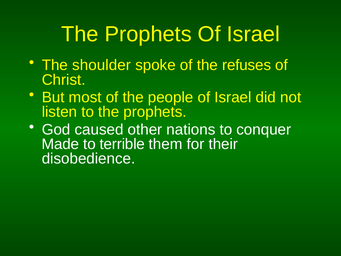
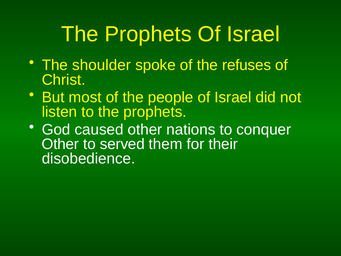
Made at (60, 144): Made -> Other
terrible: terrible -> served
